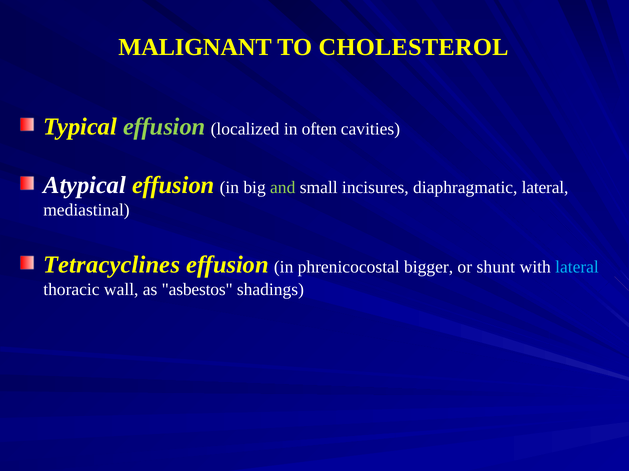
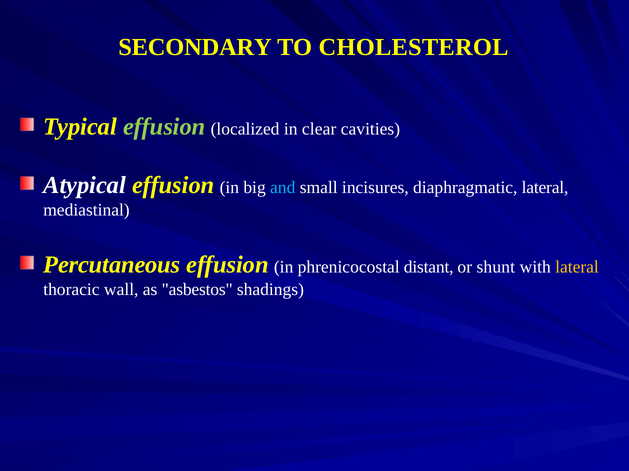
MALIGNANT: MALIGNANT -> SECONDARY
often: often -> clear
and colour: light green -> light blue
Tetracyclines: Tetracyclines -> Percutaneous
bigger: bigger -> distant
lateral at (577, 267) colour: light blue -> yellow
